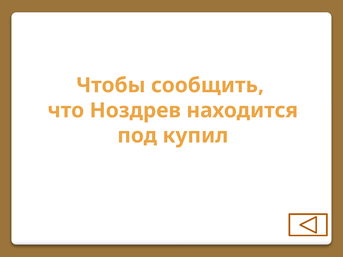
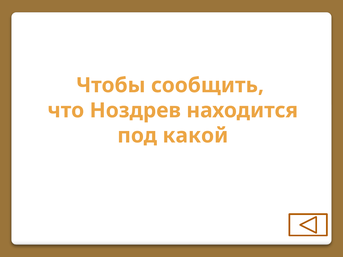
купил: купил -> какой
